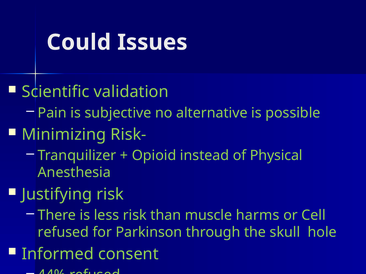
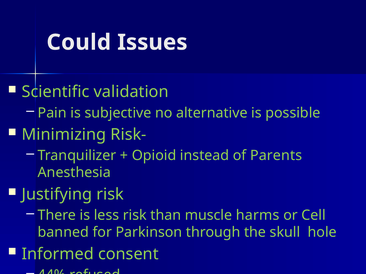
Physical: Physical -> Parents
refused at (63, 233): refused -> banned
